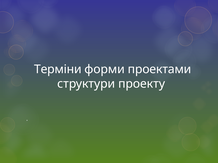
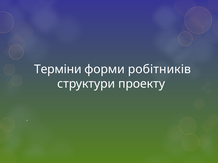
проектами: проектами -> робітників
